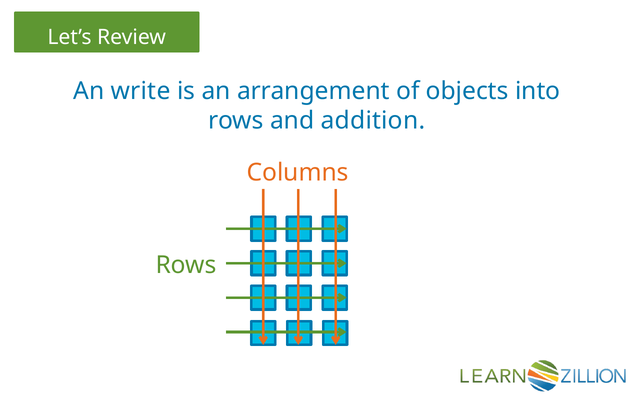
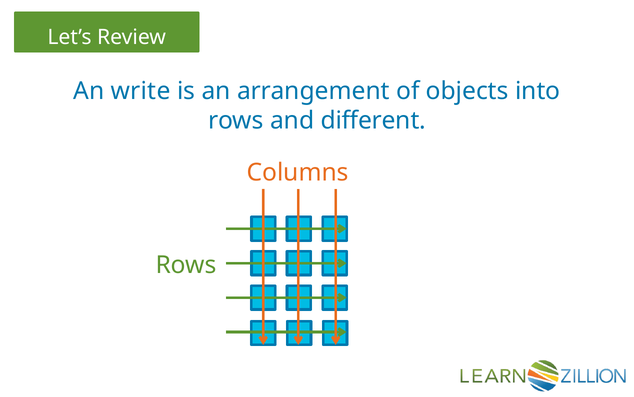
addition: addition -> different
